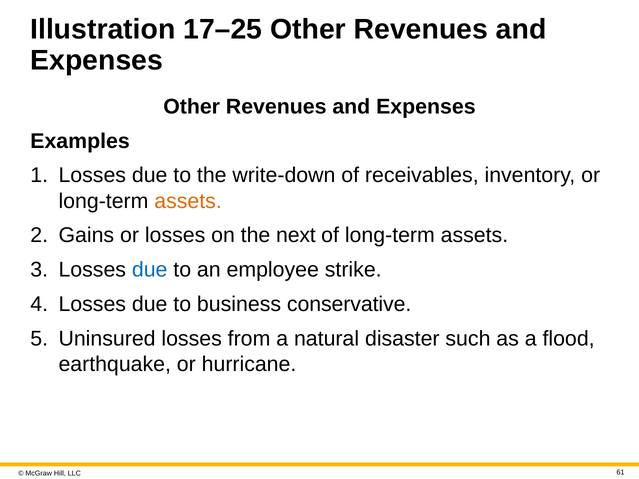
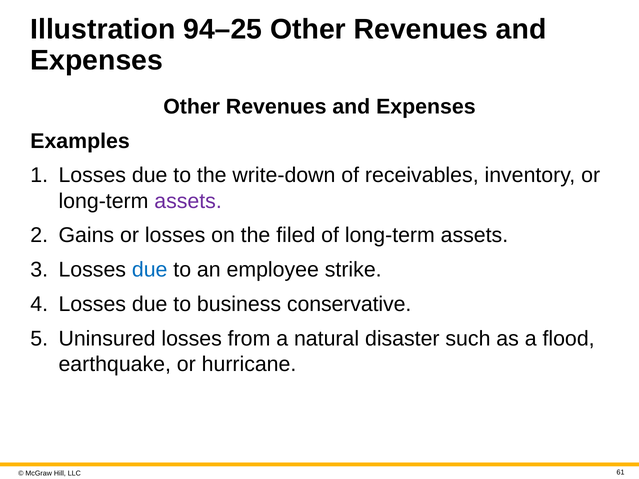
17–25: 17–25 -> 94–25
assets at (188, 201) colour: orange -> purple
next: next -> filed
